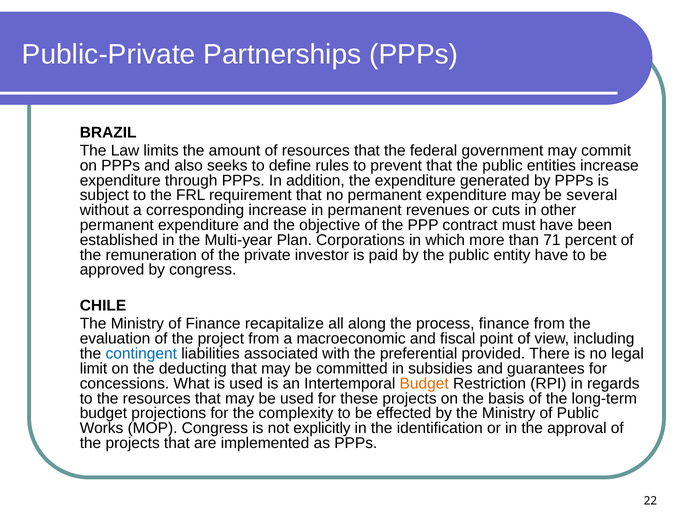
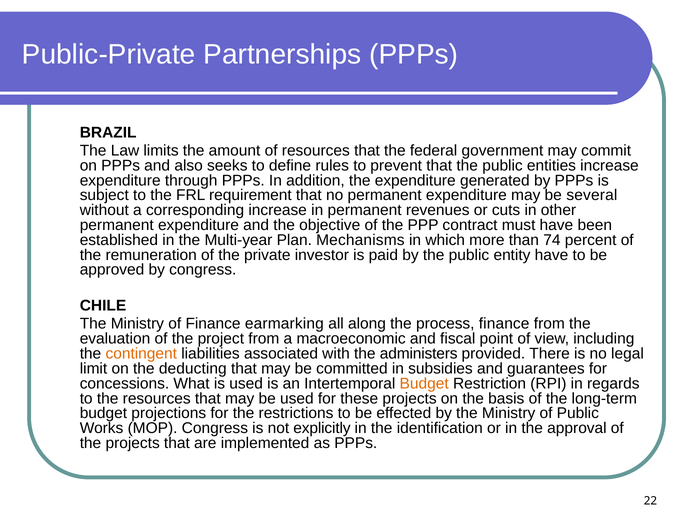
Corporations: Corporations -> Mechanisms
71: 71 -> 74
recapitalize: recapitalize -> earmarking
contingent colour: blue -> orange
preferential: preferential -> administers
complexity: complexity -> restrictions
